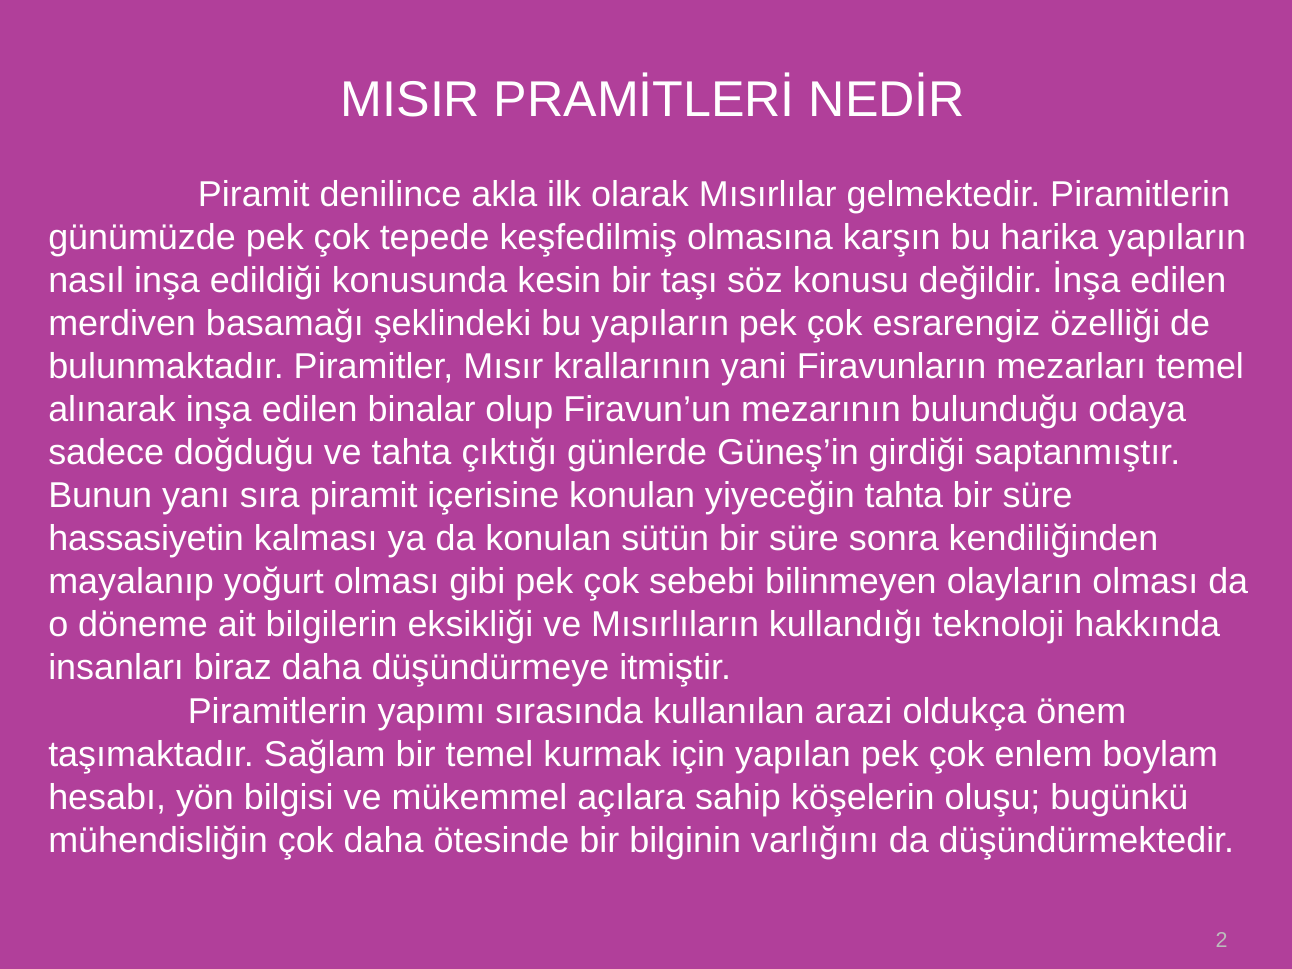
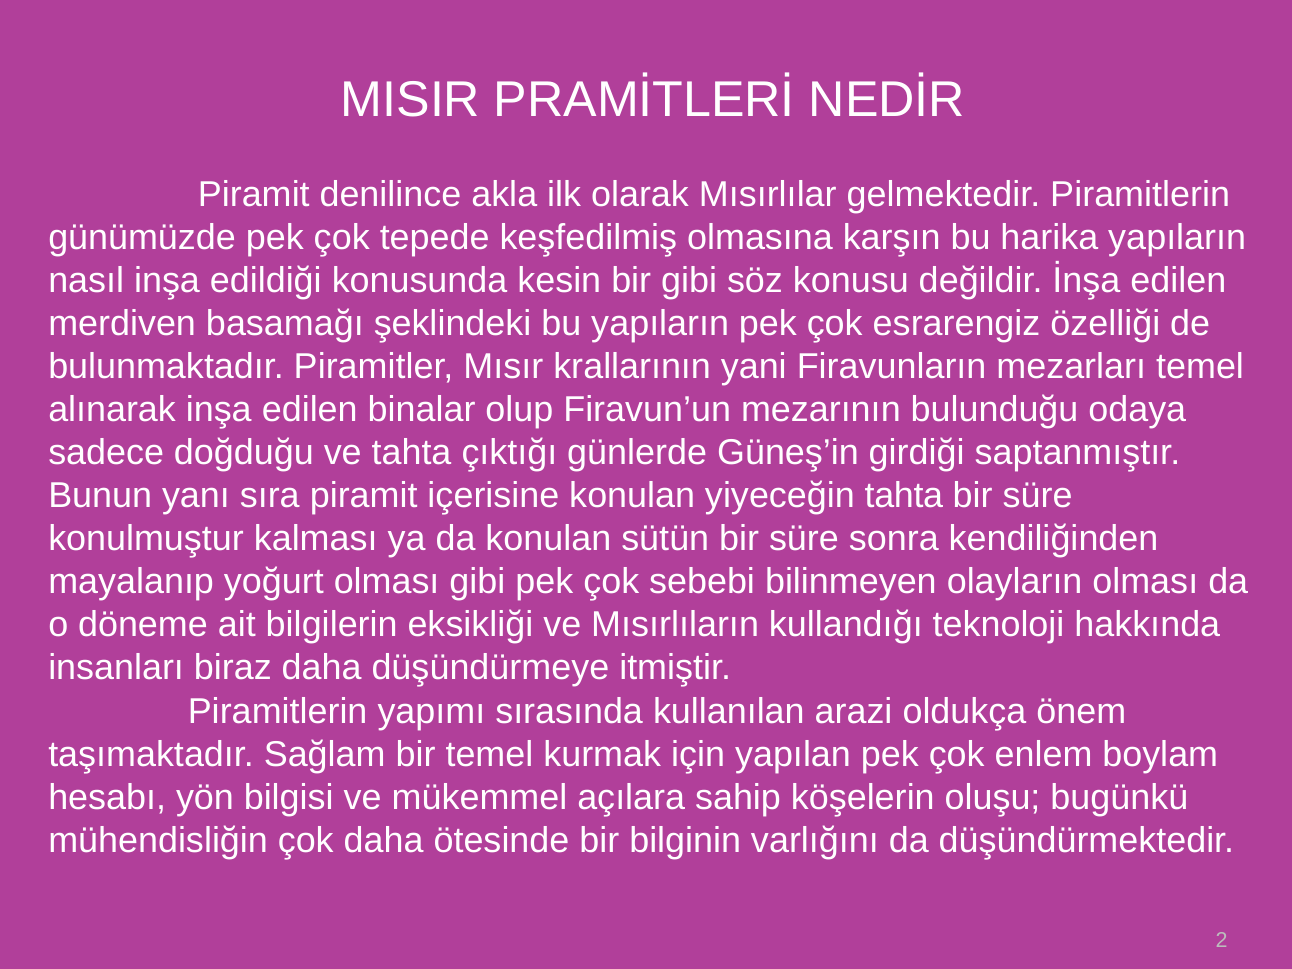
bir taşı: taşı -> gibi
hassasiyetin: hassasiyetin -> konulmuştur
